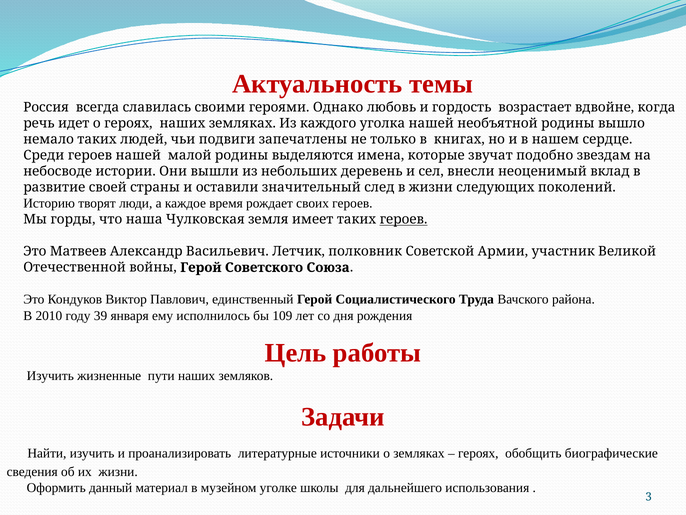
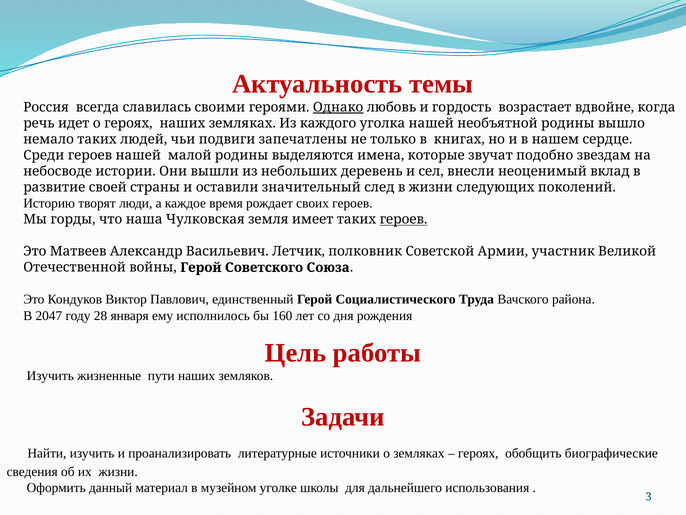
Однако underline: none -> present
2010: 2010 -> 2047
39: 39 -> 28
109: 109 -> 160
